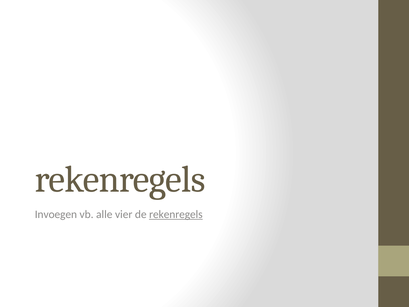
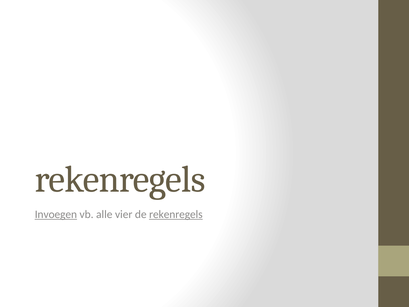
Invoegen underline: none -> present
